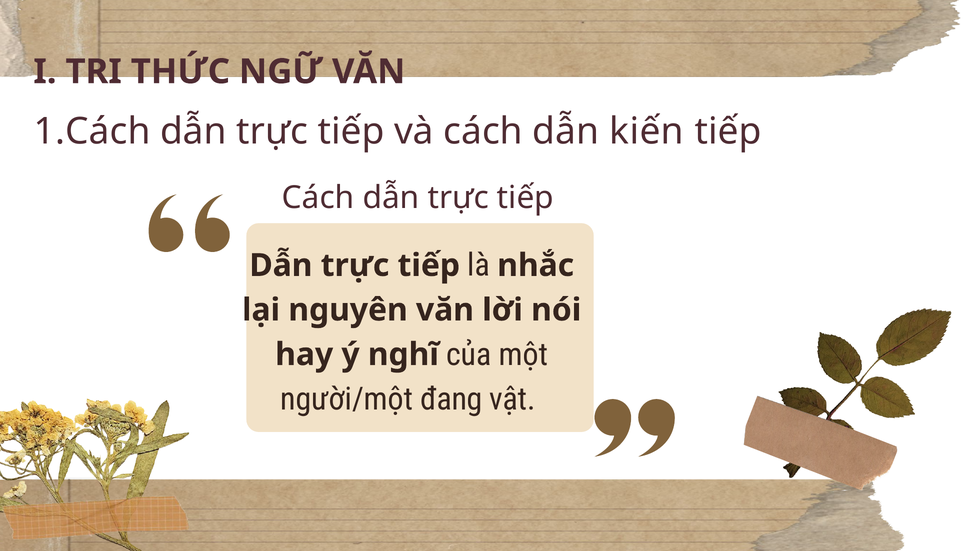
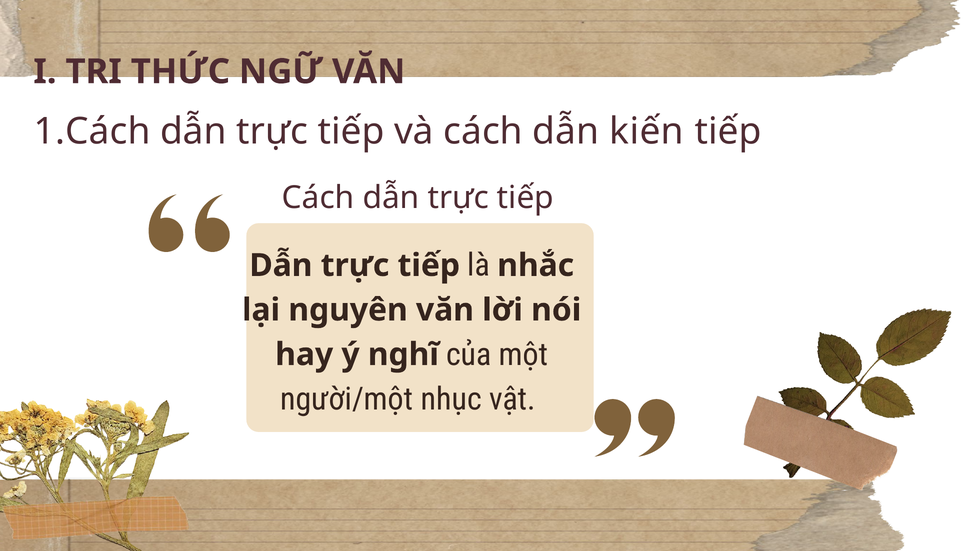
đang: đang -> nhục
